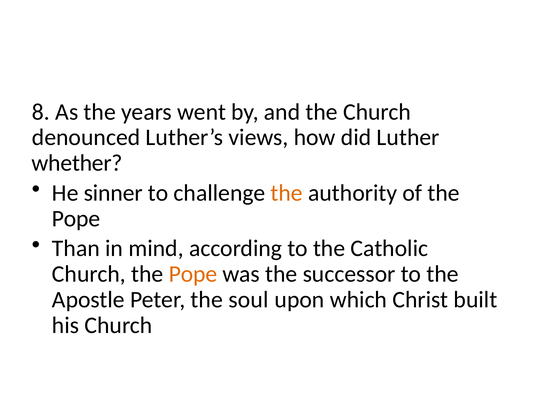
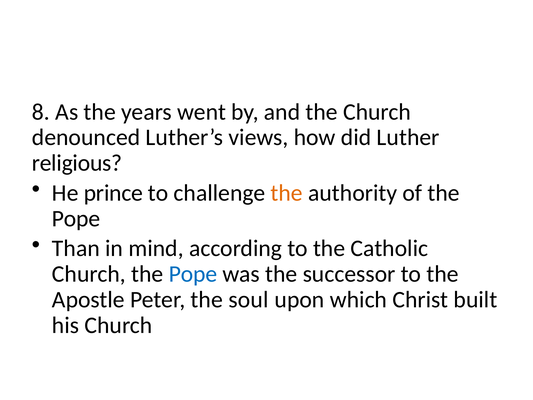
whether: whether -> religious
sinner: sinner -> prince
Pope at (193, 274) colour: orange -> blue
